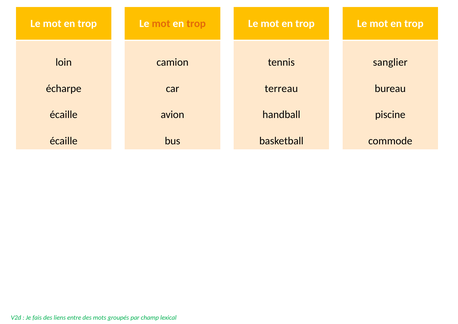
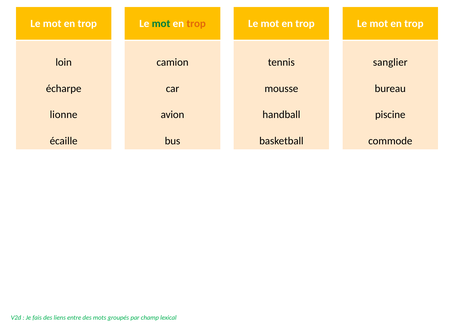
mot at (161, 24) colour: orange -> green
terreau: terreau -> mousse
écaille at (64, 115): écaille -> lionne
